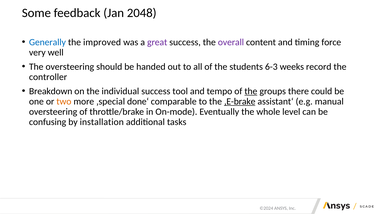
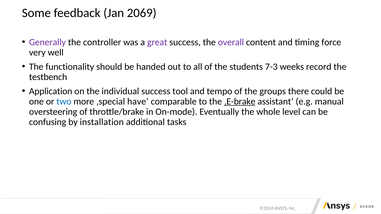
2048: 2048 -> 2069
Generally colour: blue -> purple
improved: improved -> controller
The oversteering: oversteering -> functionality
6-3: 6-3 -> 7-3
controller: controller -> testbench
Breakdown: Breakdown -> Application
the at (251, 91) underline: present -> none
two colour: orange -> blue
done‘: done‘ -> have‘
